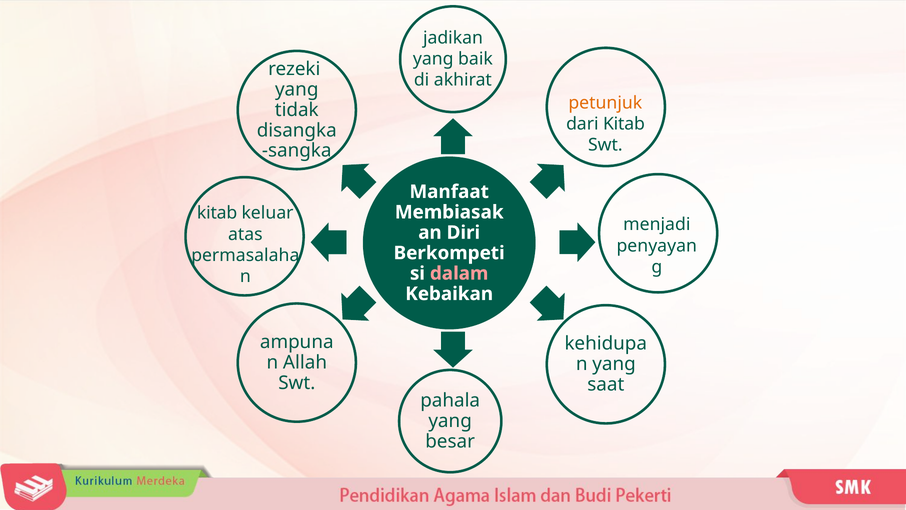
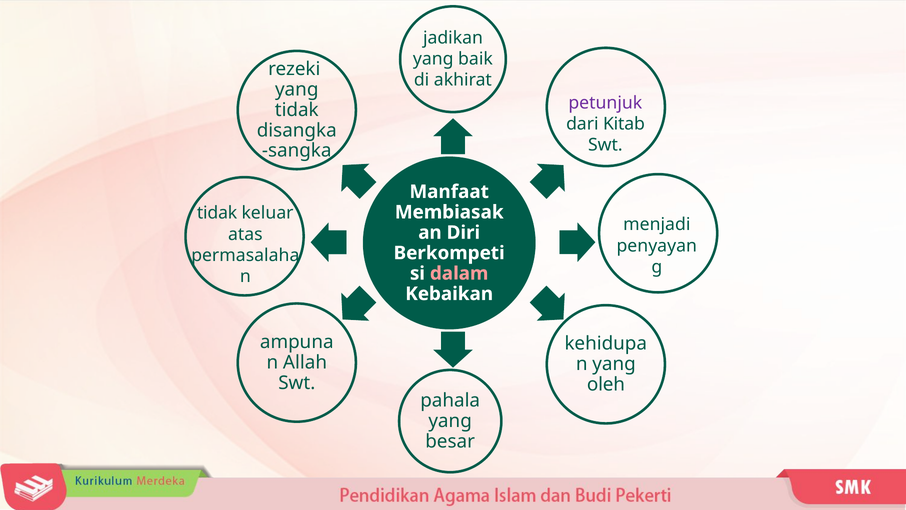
petunjuk colour: orange -> purple
kitab at (217, 213): kitab -> tidak
saat: saat -> oleh
